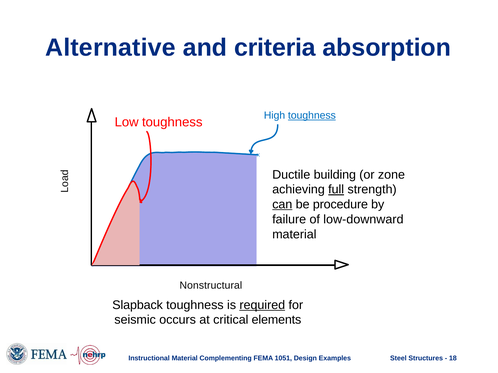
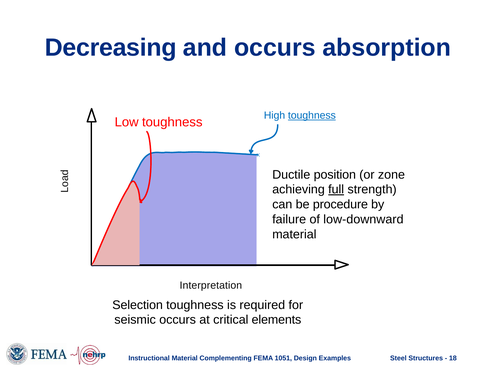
Alternative: Alternative -> Decreasing
and criteria: criteria -> occurs
building: building -> position
can underline: present -> none
Nonstructural: Nonstructural -> Interpretation
Slapback: Slapback -> Selection
required underline: present -> none
